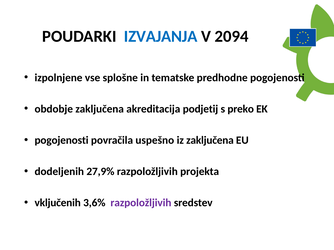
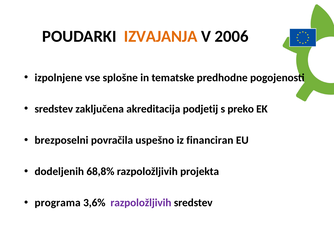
IZVAJANJA colour: blue -> orange
2094: 2094 -> 2006
obdobje at (54, 109): obdobje -> sredstev
pogojenosti at (62, 140): pogojenosti -> brezposelni
iz zaključena: zaključena -> financiran
27,9%: 27,9% -> 68,8%
vključenih: vključenih -> programa
